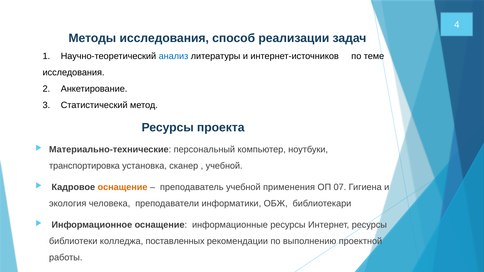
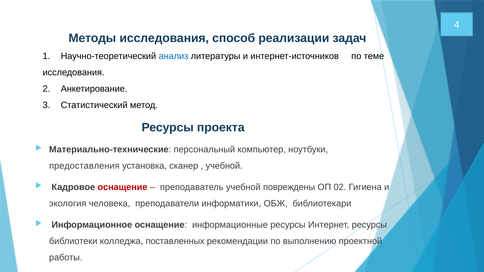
транспортировка: транспортировка -> предоставления
оснащение at (123, 187) colour: orange -> red
применения: применения -> повреждены
07: 07 -> 02
